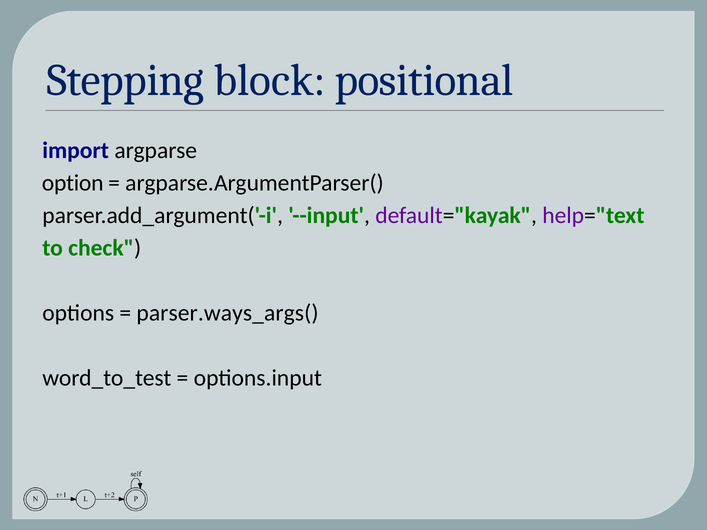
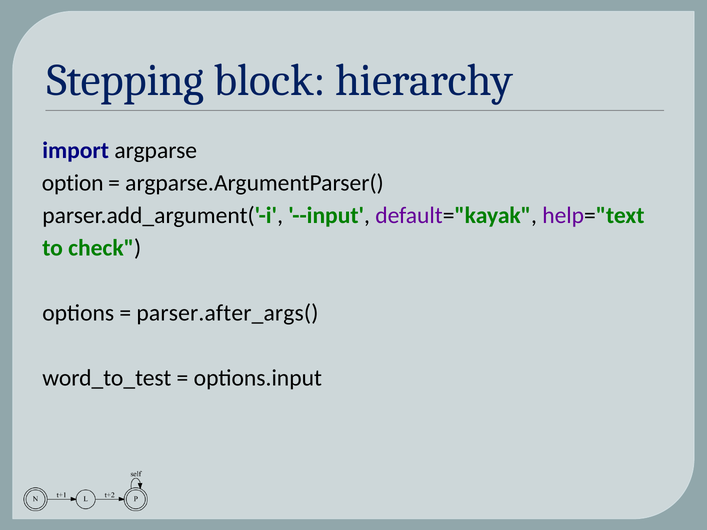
positional: positional -> hierarchy
parser.ways_args(: parser.ways_args( -> parser.after_args(
